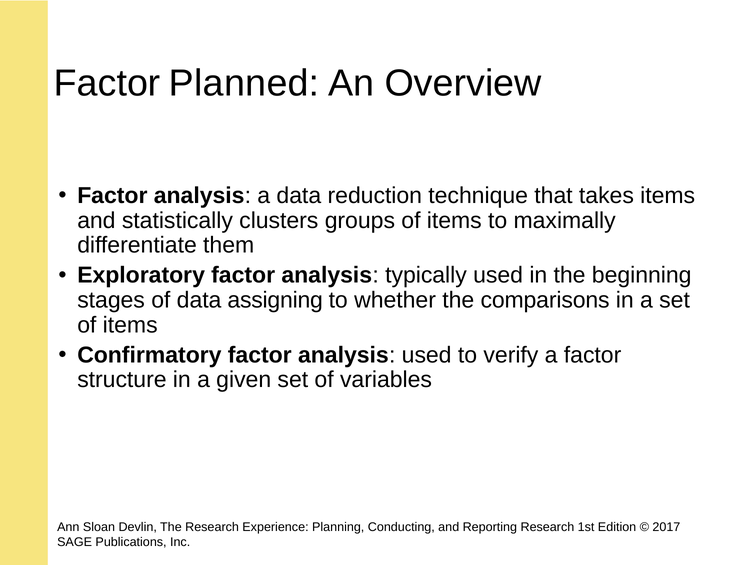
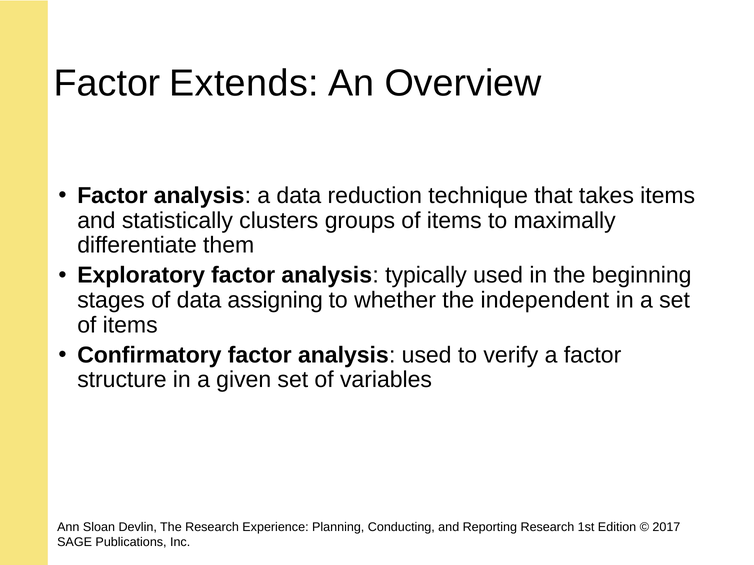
Planned: Planned -> Extends
comparisons: comparisons -> independent
